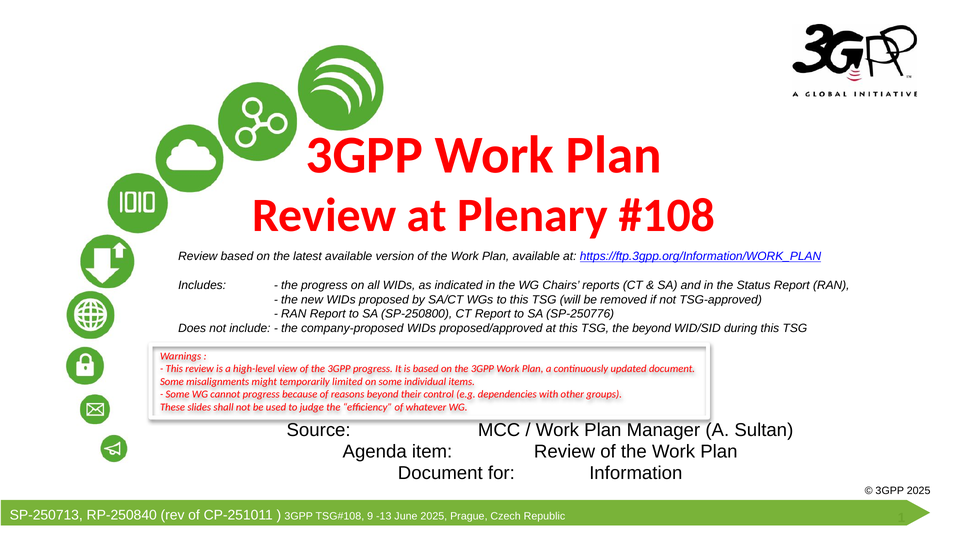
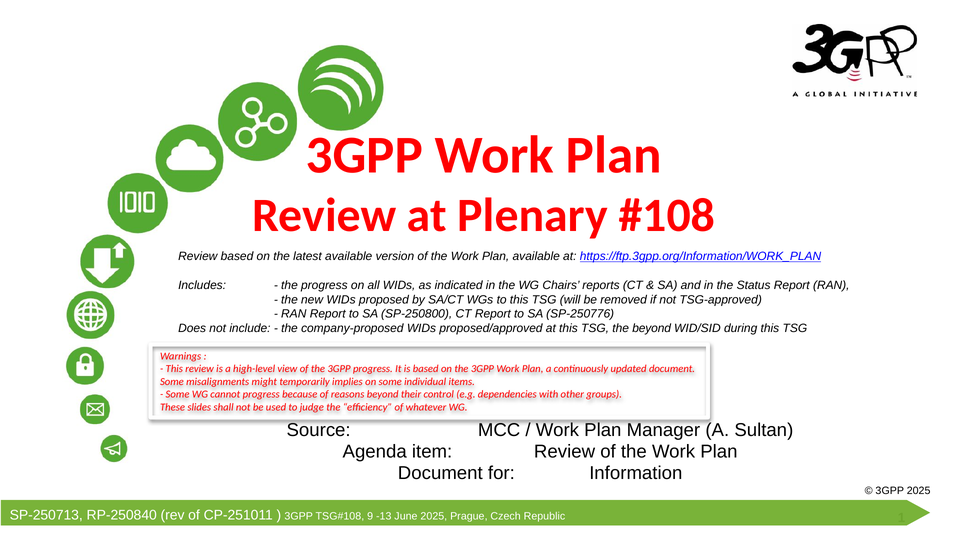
limited: limited -> implies
